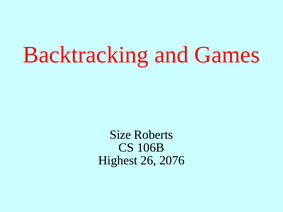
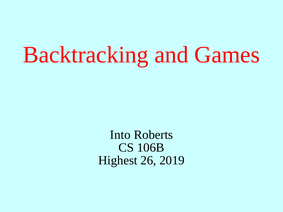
Size: Size -> Into
2076: 2076 -> 2019
